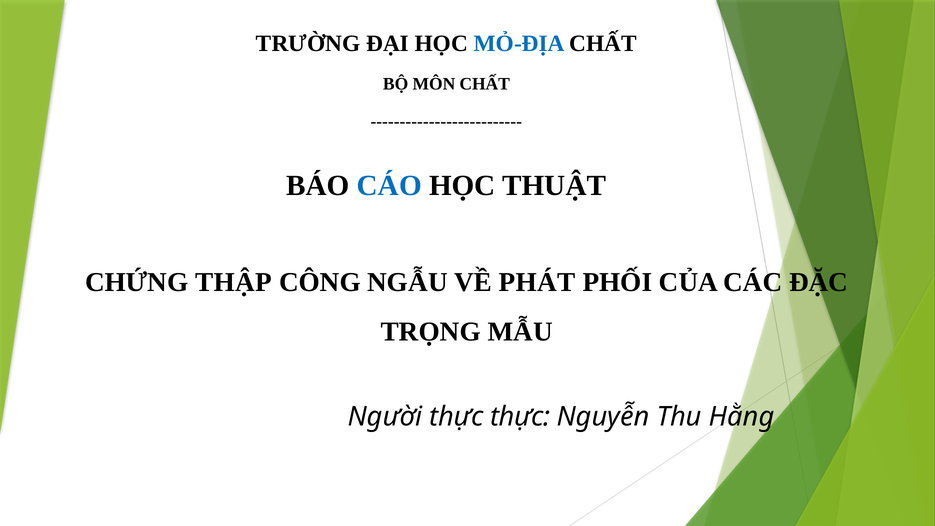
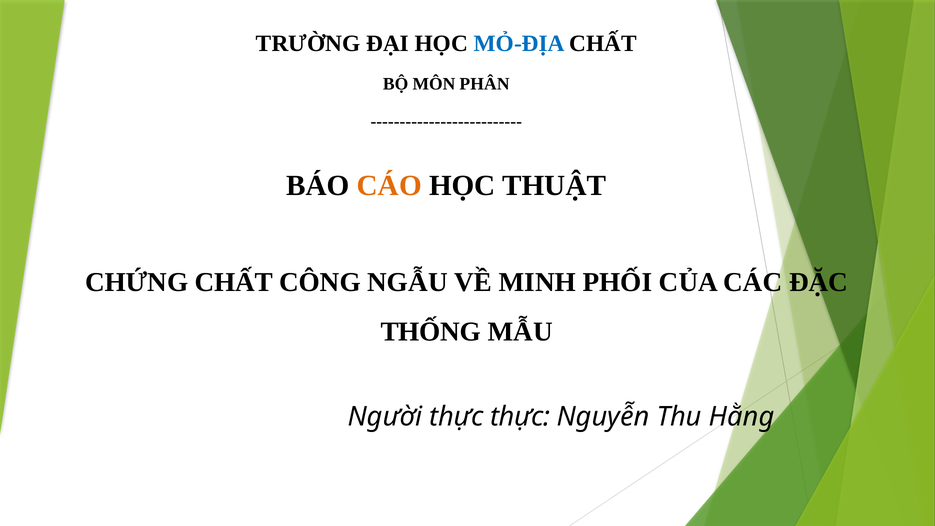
MÔN CHẤT: CHẤT -> PHÂN
CÁO colour: blue -> orange
CHỨNG THẬP: THẬP -> CHẤT
PHÁT: PHÁT -> MINH
TRỌNG: TRỌNG -> THỐNG
